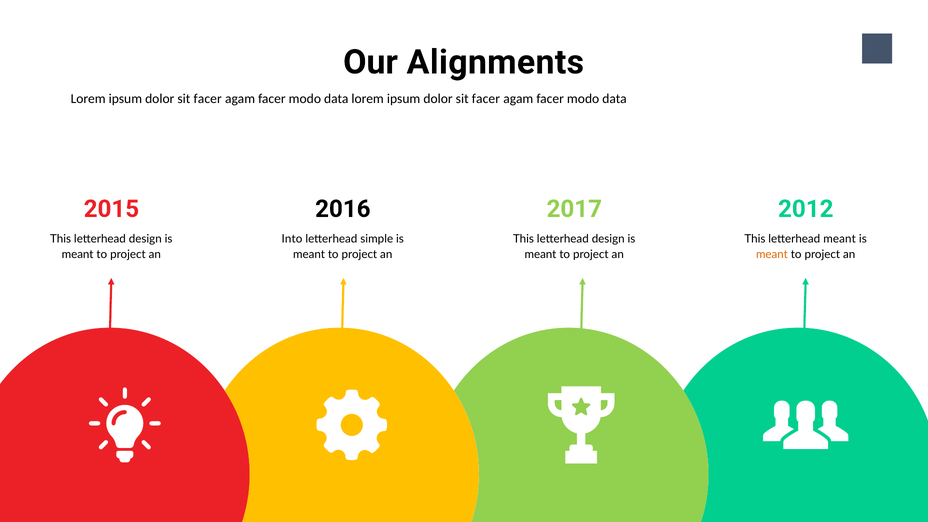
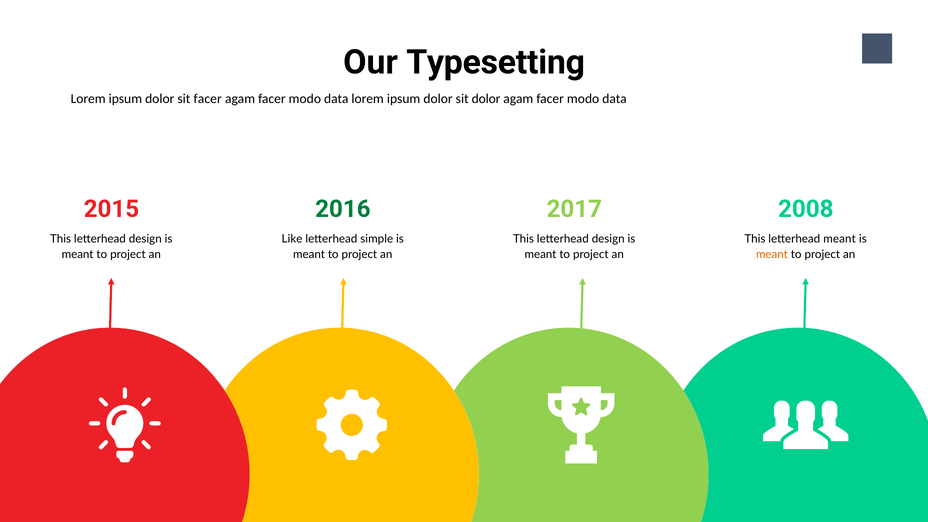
Alignments: Alignments -> Typesetting
facer at (486, 99): facer -> dolor
2016 colour: black -> green
2012: 2012 -> 2008
Into: Into -> Like
